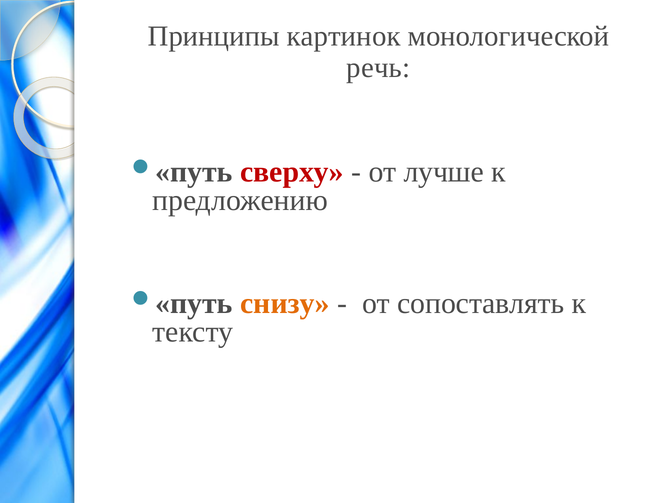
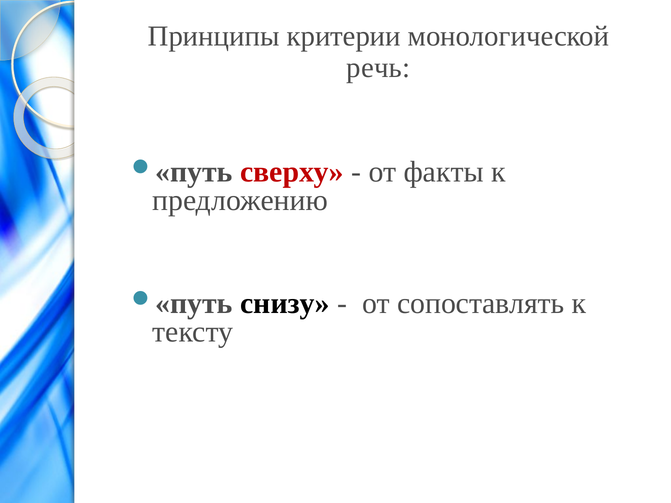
картинок: картинок -> критерии
лучше: лучше -> факты
снизу colour: orange -> black
